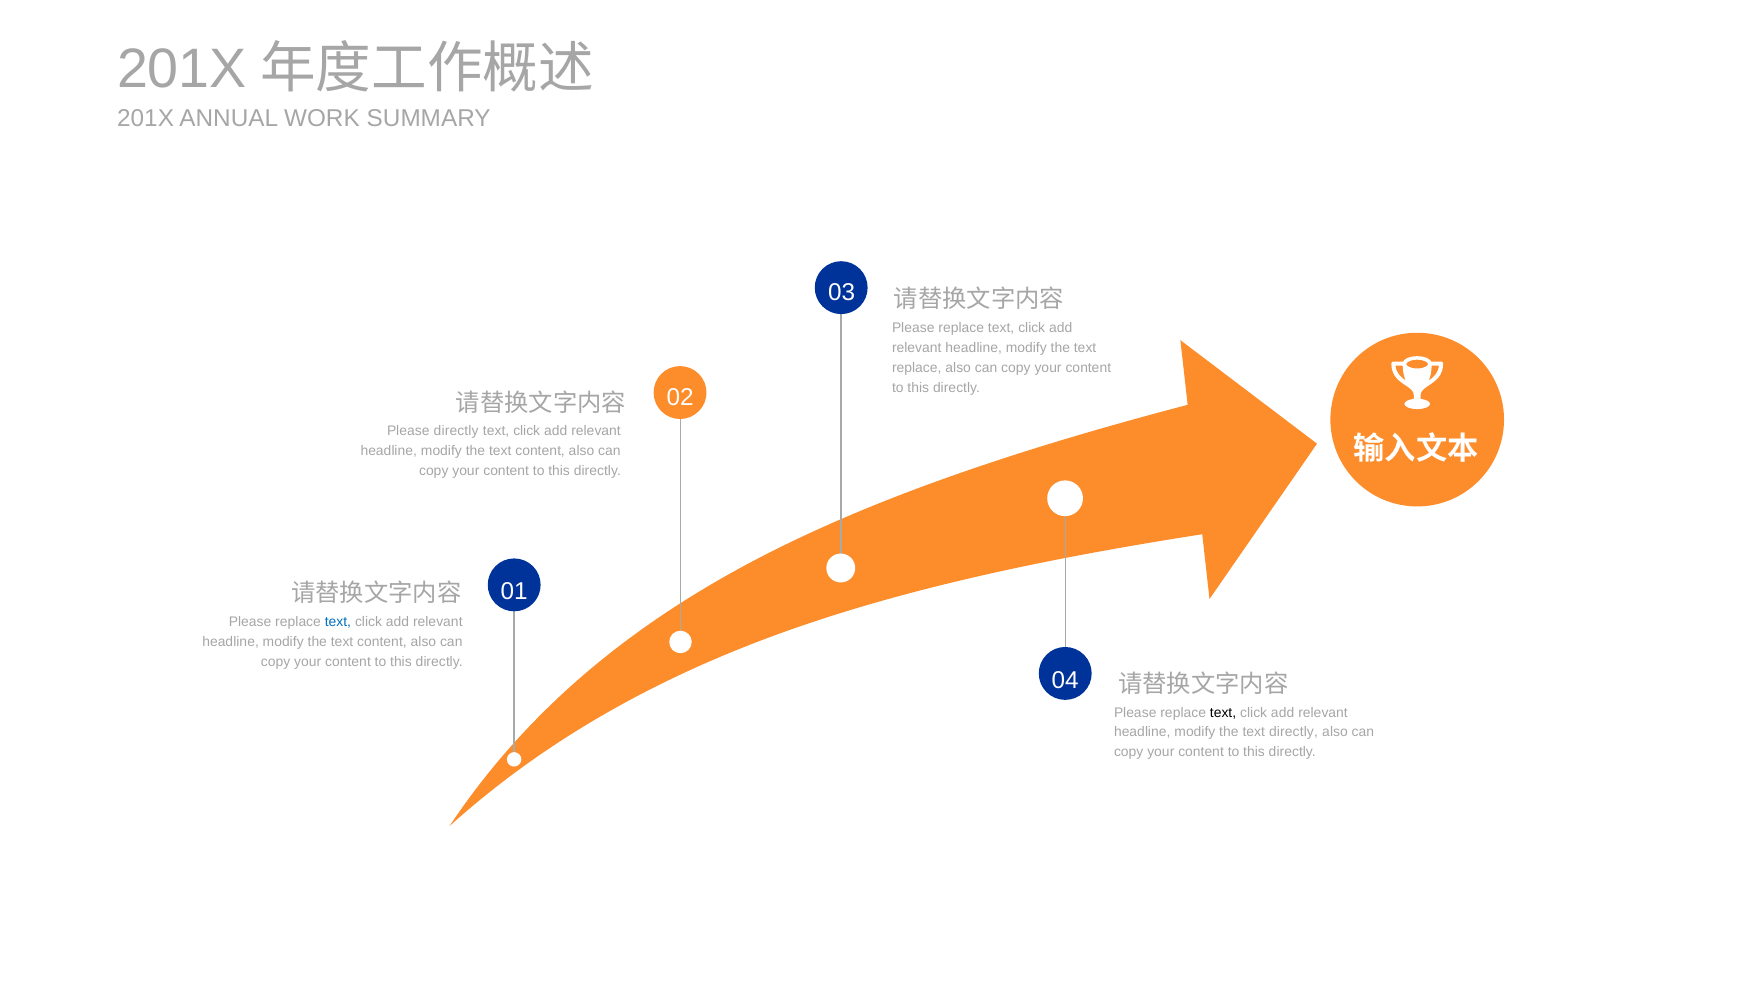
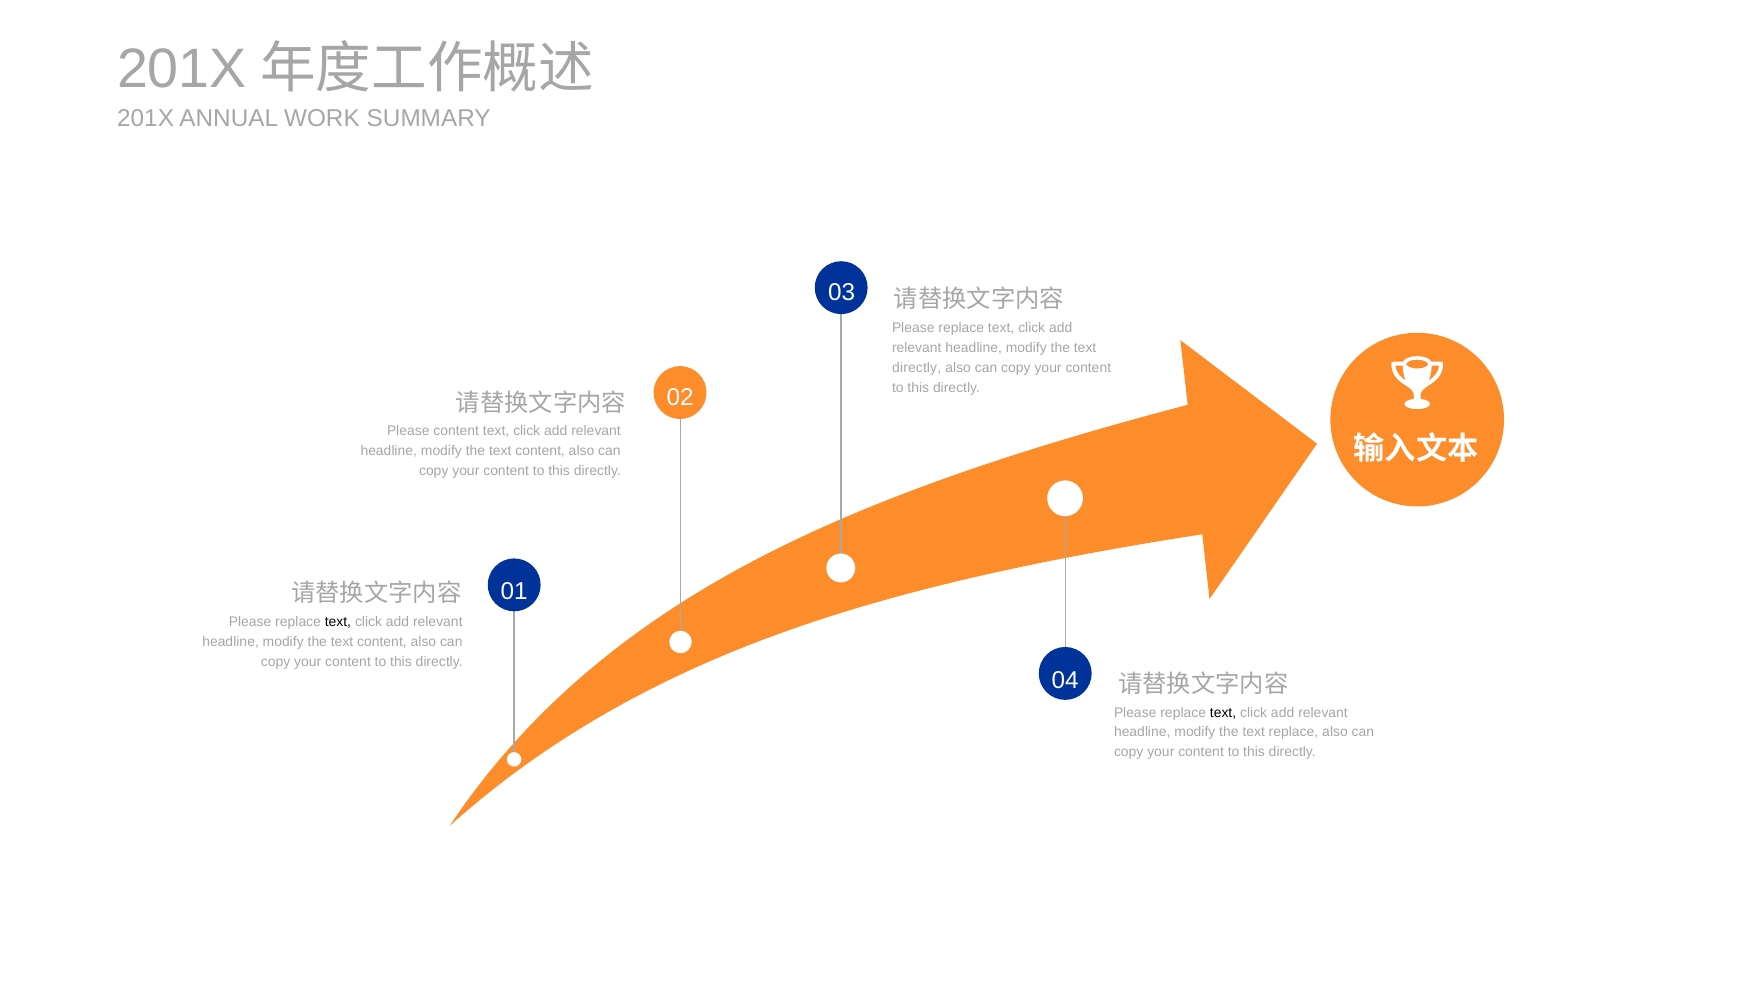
replace at (917, 368): replace -> directly
Please directly: directly -> content
text at (338, 622) colour: blue -> black
text directly: directly -> replace
